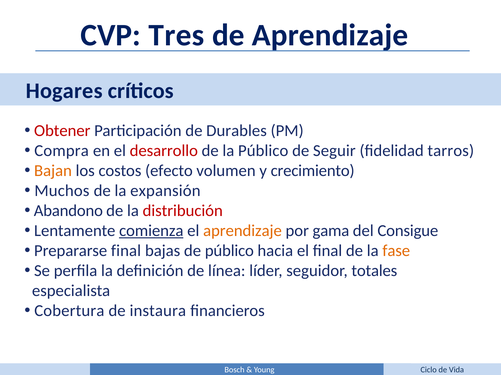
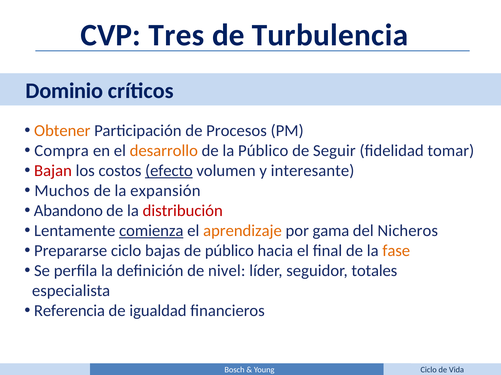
de Aprendizaje: Aprendizaje -> Turbulencia
Hogares: Hogares -> Dominio
Obtener colour: red -> orange
Durables: Durables -> Procesos
desarrollo colour: red -> orange
tarros: tarros -> tomar
Bajan colour: orange -> red
efecto underline: none -> present
crecimiento: crecimiento -> interesante
Consigue: Consigue -> Nicheros
Prepararse final: final -> ciclo
línea: línea -> nivel
Cobertura: Cobertura -> Referencia
instaura: instaura -> igualdad
